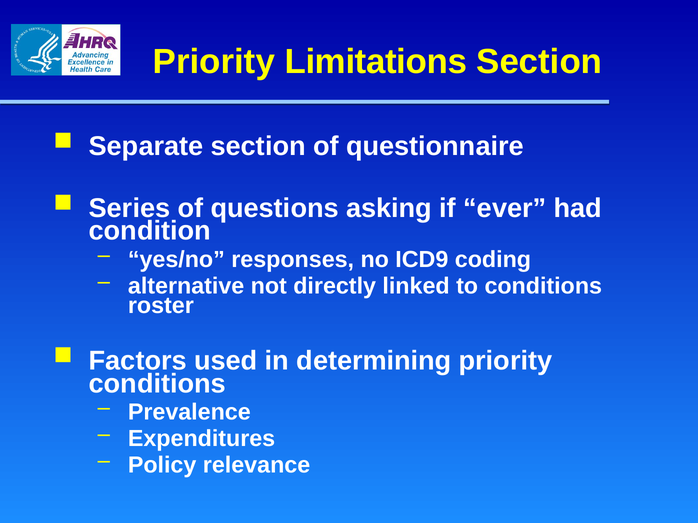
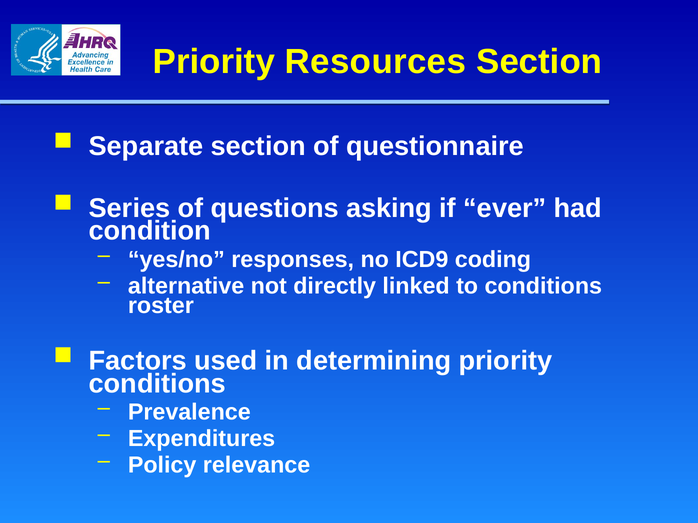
Limitations: Limitations -> Resources
